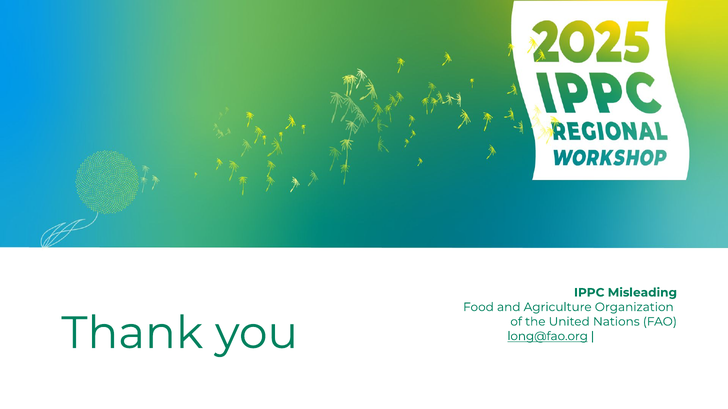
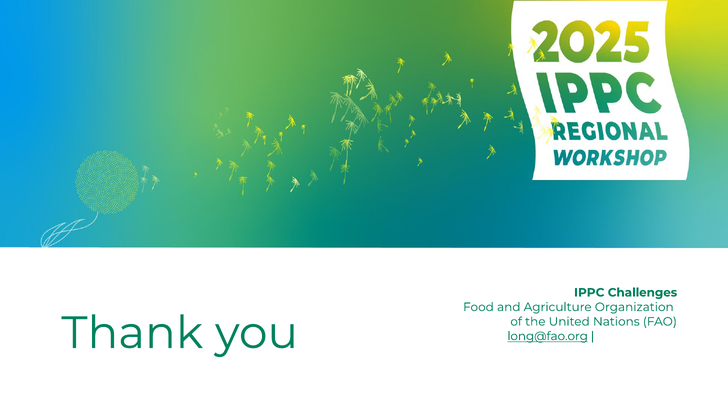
Misleading: Misleading -> Challenges
